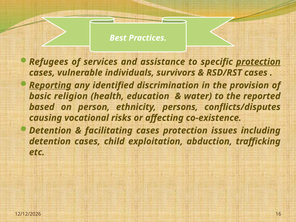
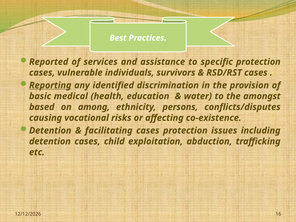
Refugees: Refugees -> Reported
protection at (258, 62) underline: present -> none
religion: religion -> medical
reported: reported -> amongst
person: person -> among
